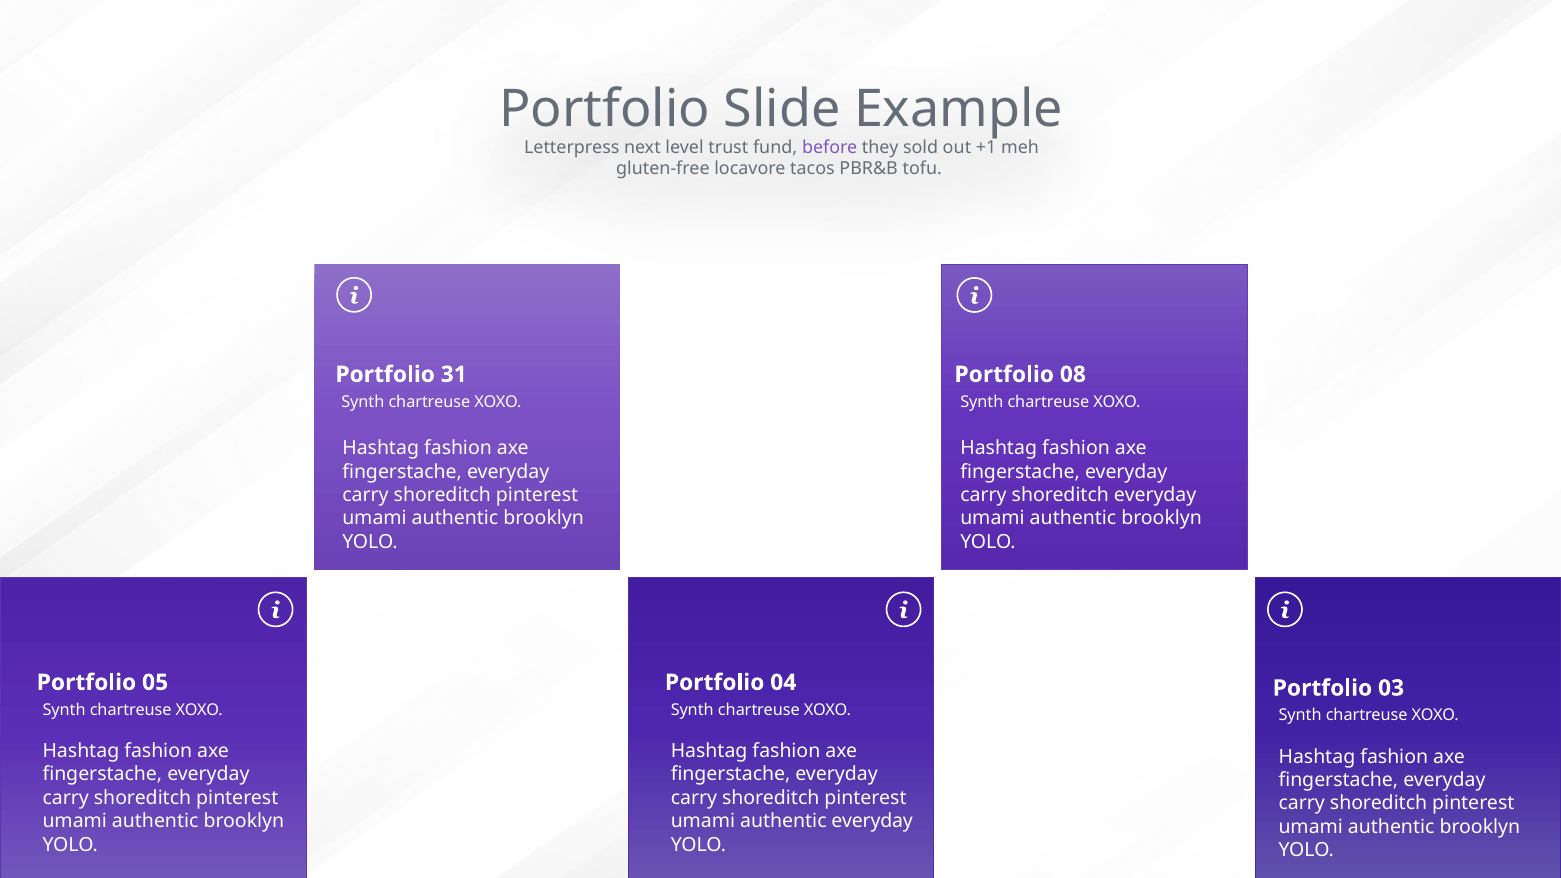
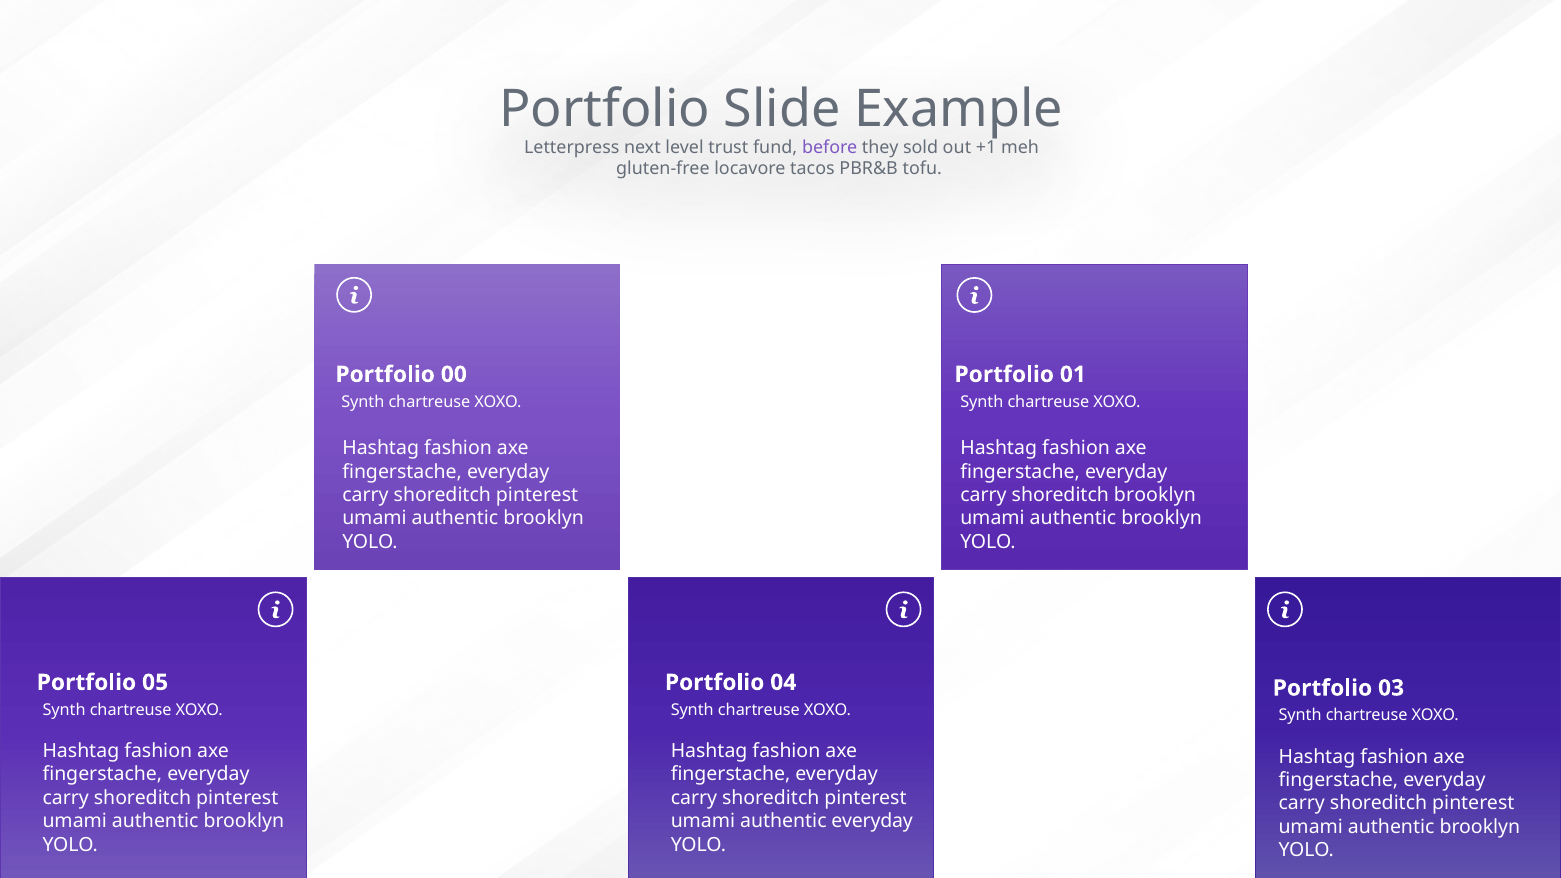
31: 31 -> 00
08: 08 -> 01
shoreditch everyday: everyday -> brooklyn
